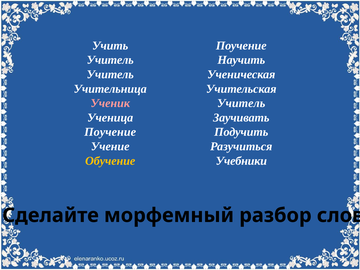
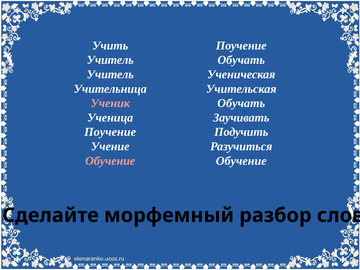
Научить at (241, 60): Научить -> Обучать
Учитель at (241, 103): Учитель -> Обучать
Обучение at (110, 161) colour: yellow -> pink
Учебники at (241, 161): Учебники -> Обучение
